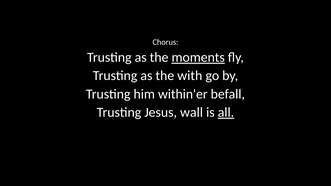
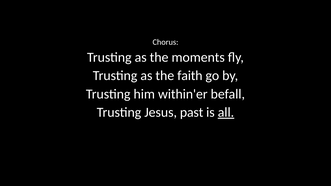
moments underline: present -> none
with: with -> faith
wall: wall -> past
